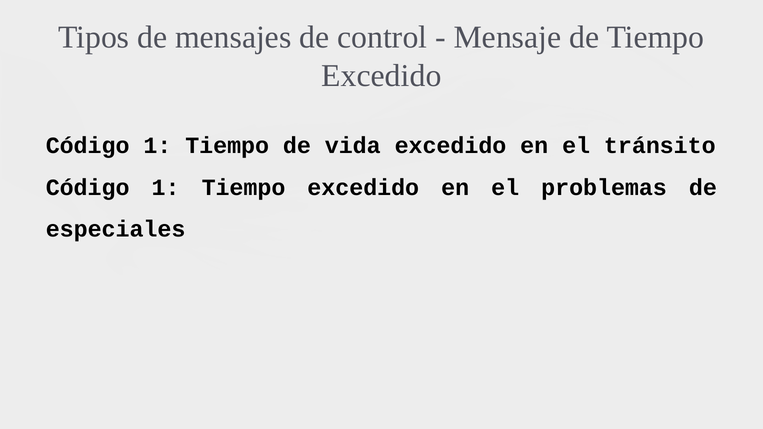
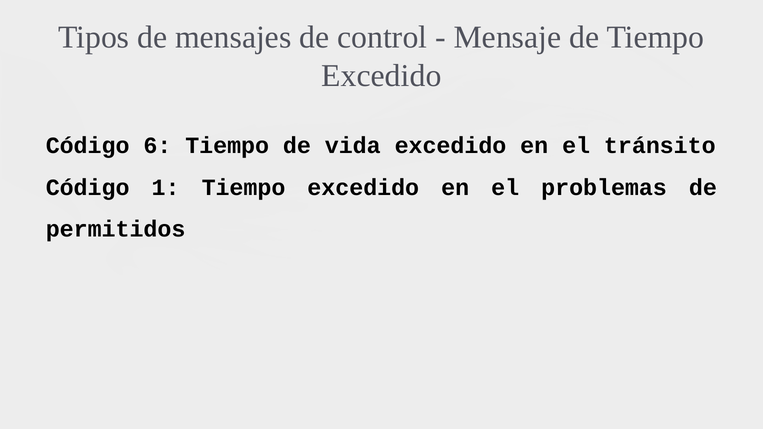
1 at (157, 146): 1 -> 6
especiales: especiales -> permitidos
